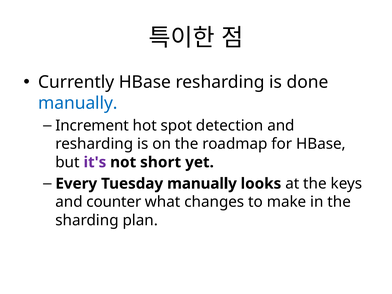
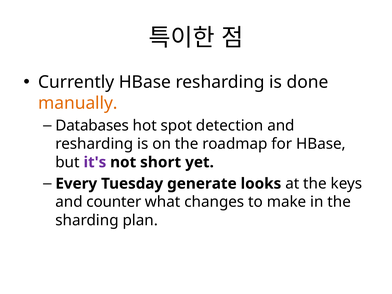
manually at (78, 103) colour: blue -> orange
Increment: Increment -> Databases
Tuesday manually: manually -> generate
